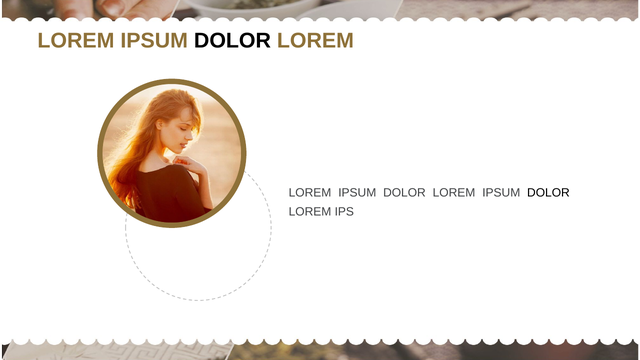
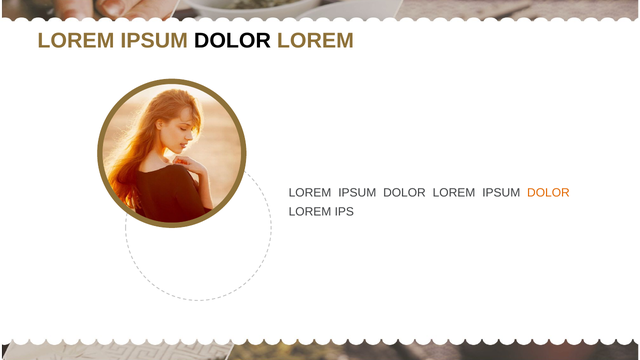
DOLOR at (548, 193) colour: black -> orange
